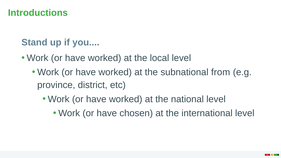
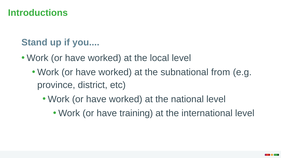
chosen: chosen -> training
